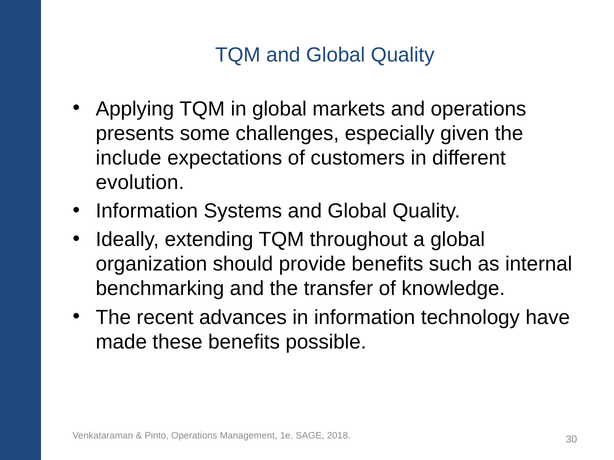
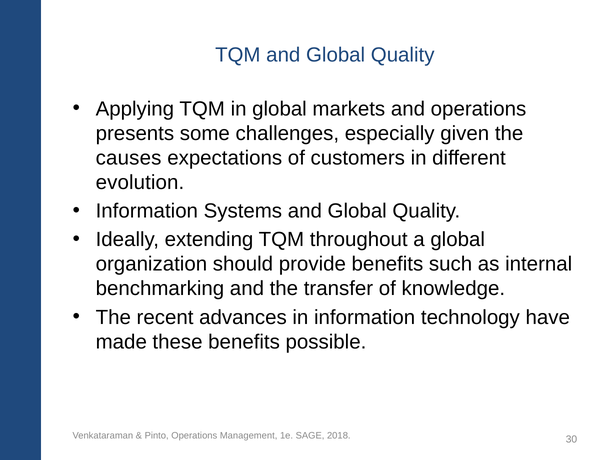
include: include -> causes
